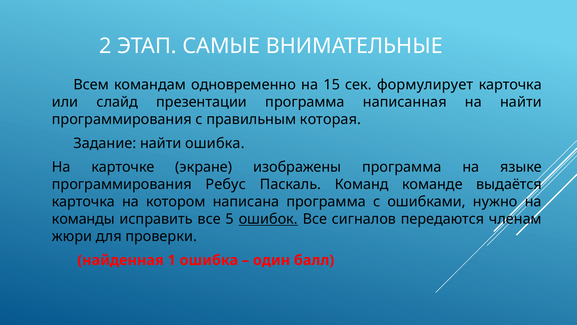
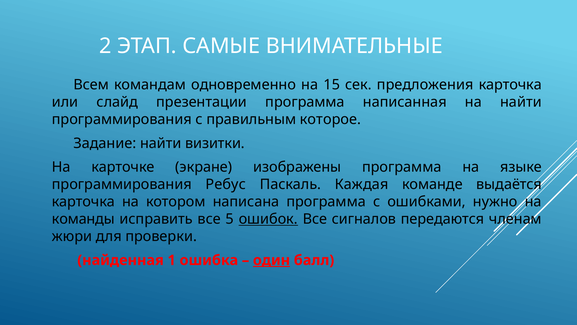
формулирует: формулирует -> предложения
которая: которая -> которое
найти ошибка: ошибка -> визитки
Команд: Команд -> Каждая
один underline: none -> present
